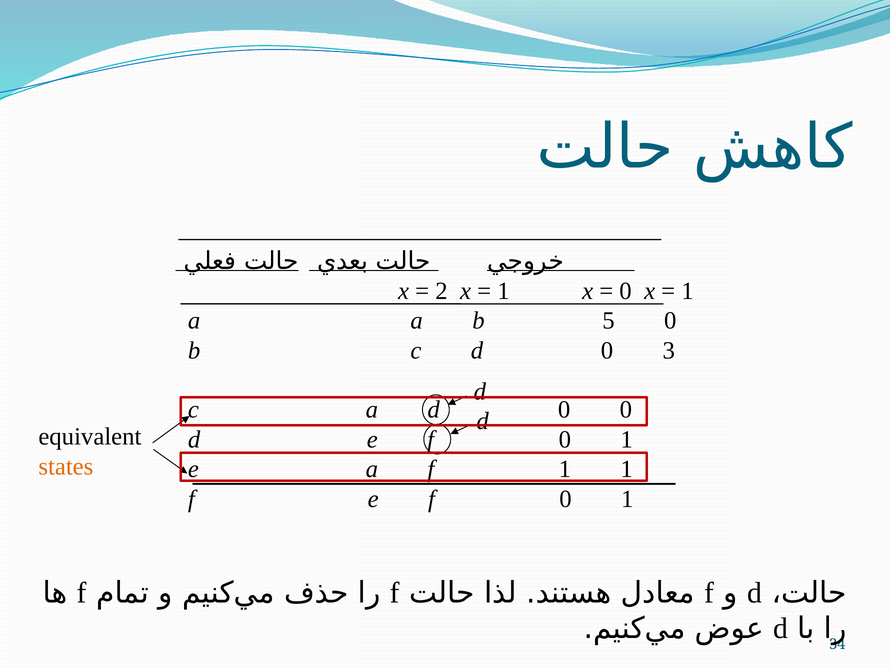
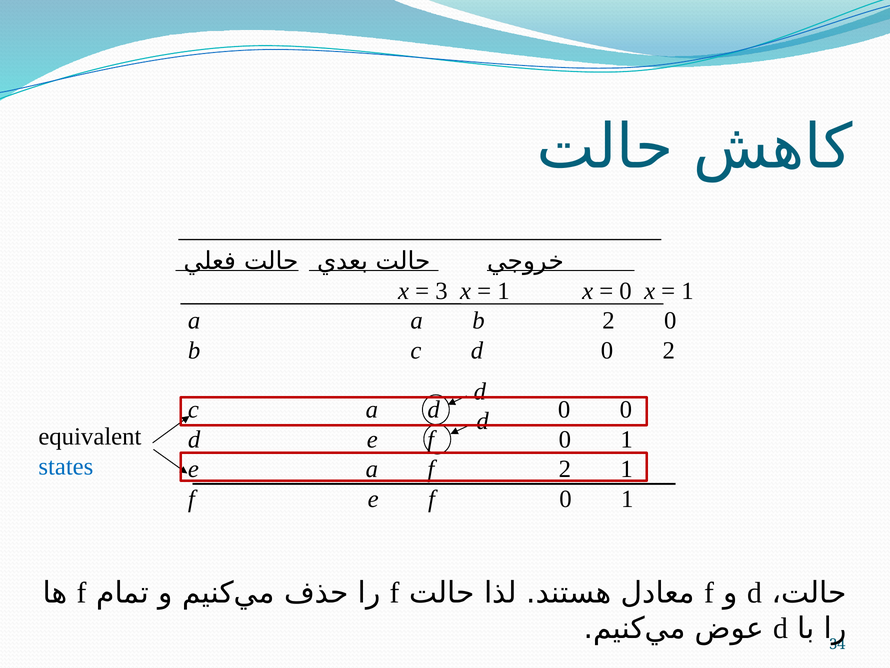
2: 2 -> 3
b 5: 5 -> 2
0 3: 3 -> 2
states colour: orange -> blue
f 1: 1 -> 2
